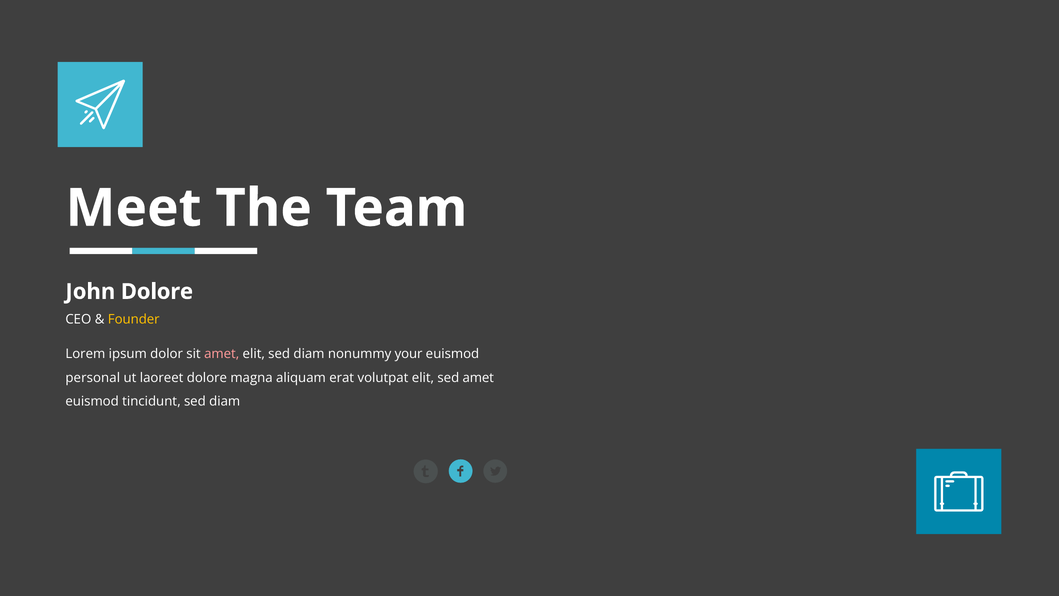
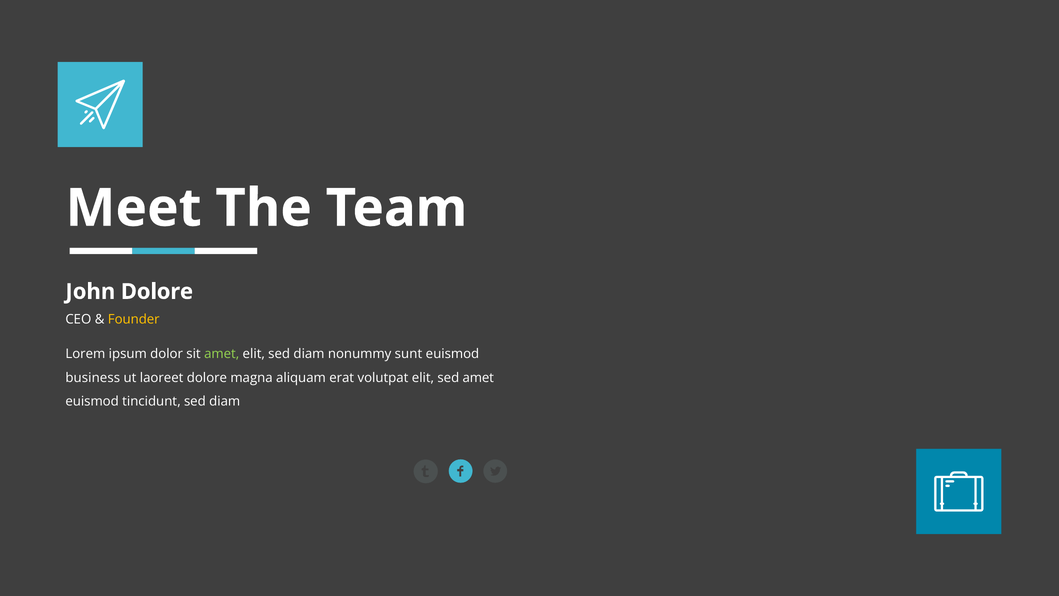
amet at (222, 354) colour: pink -> light green
your: your -> sunt
personal: personal -> business
